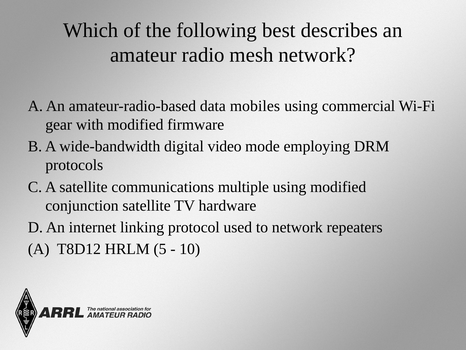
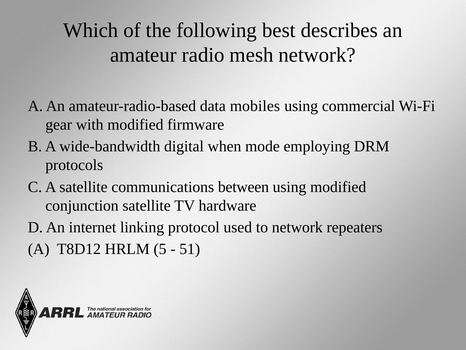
video: video -> when
multiple: multiple -> between
10: 10 -> 51
